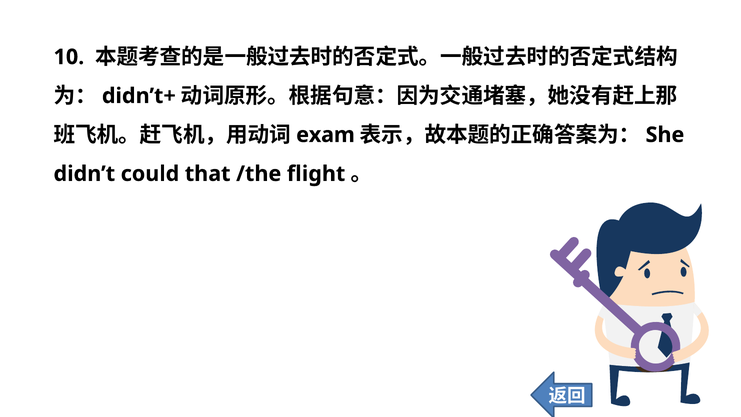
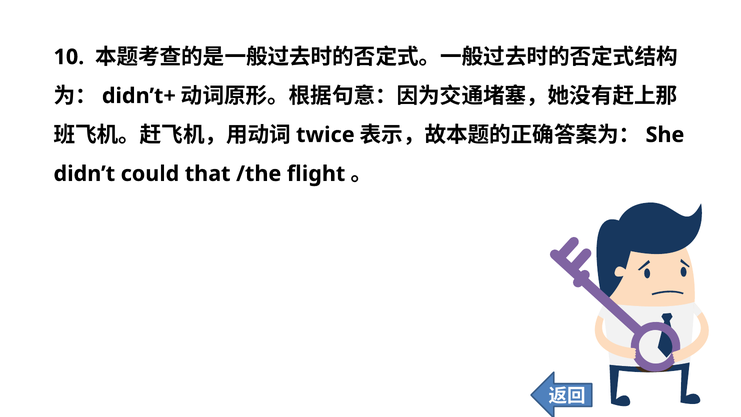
exam: exam -> twice
